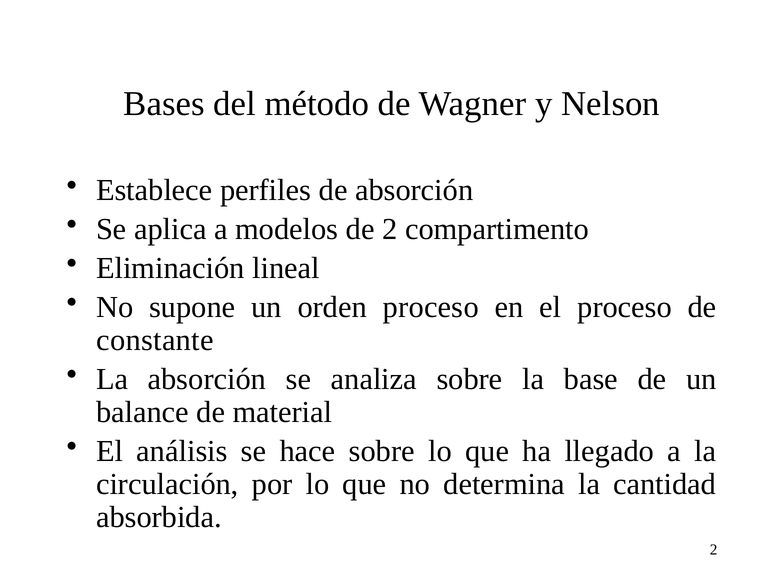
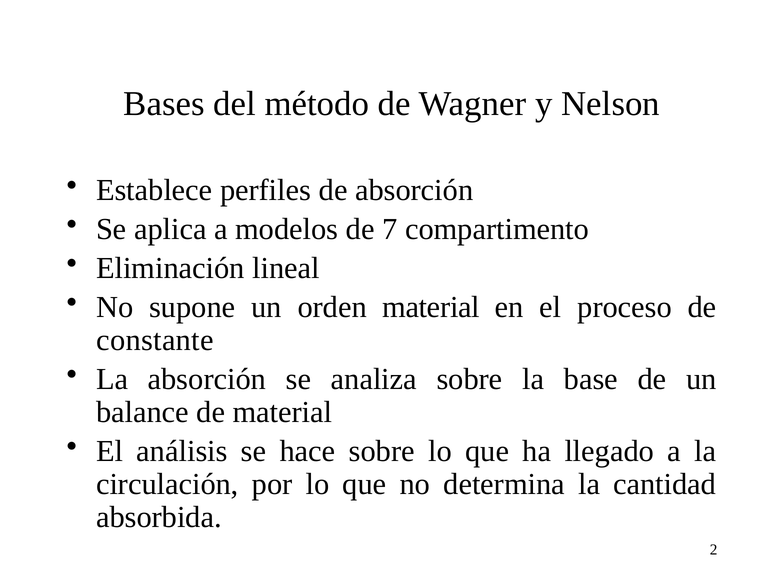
de 2: 2 -> 7
orden proceso: proceso -> material
